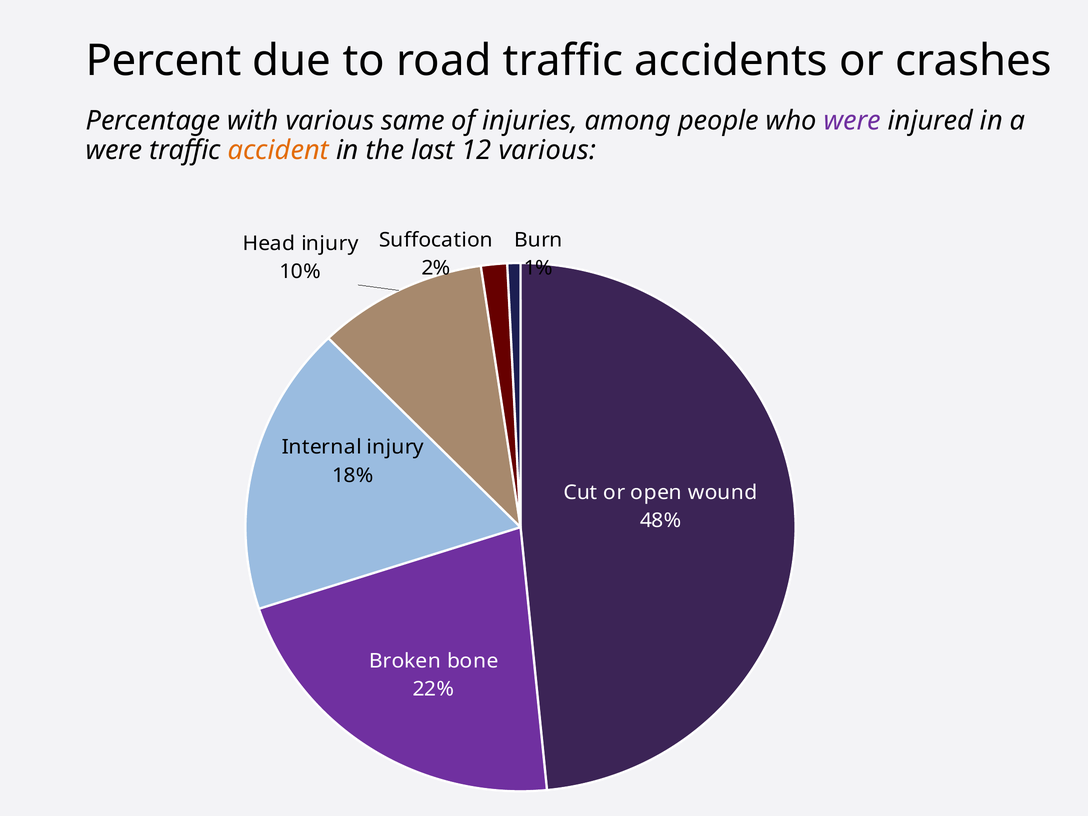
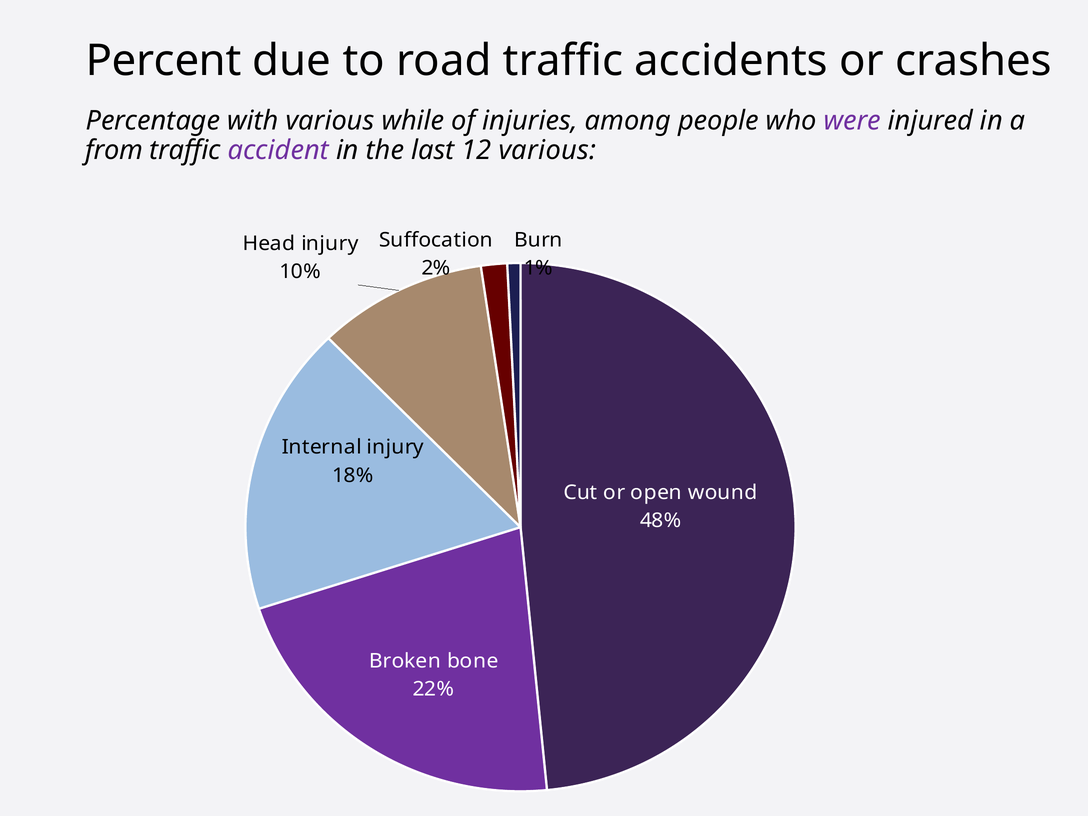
same: same -> while
were at (114, 150): were -> from
accident colour: orange -> purple
